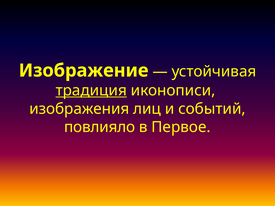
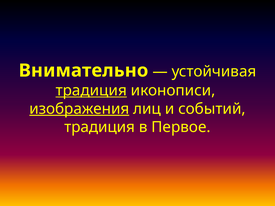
Изображение: Изображение -> Внимательно
изображения underline: none -> present
повлияло at (100, 127): повлияло -> традиция
